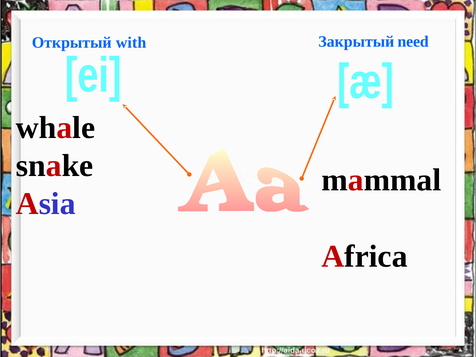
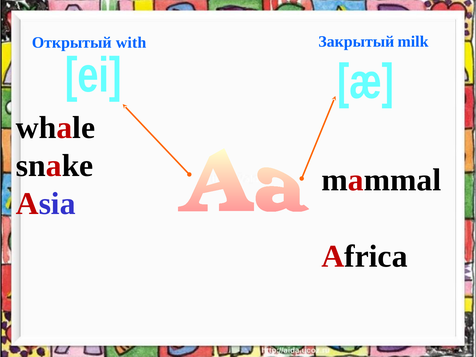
need: need -> milk
